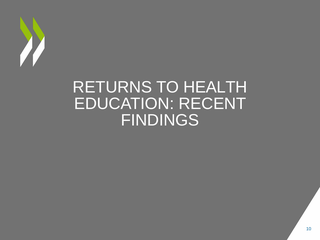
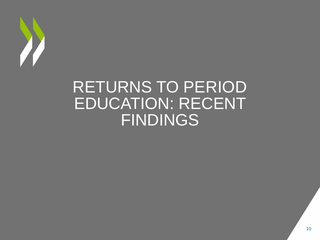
HEALTH: HEALTH -> PERIOD
